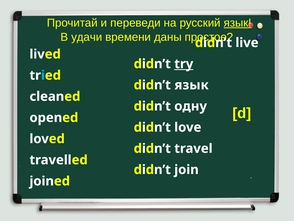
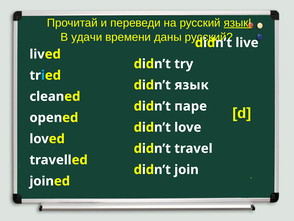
даны простое: простое -> русский
try underline: present -> none
одну: одну -> паре
